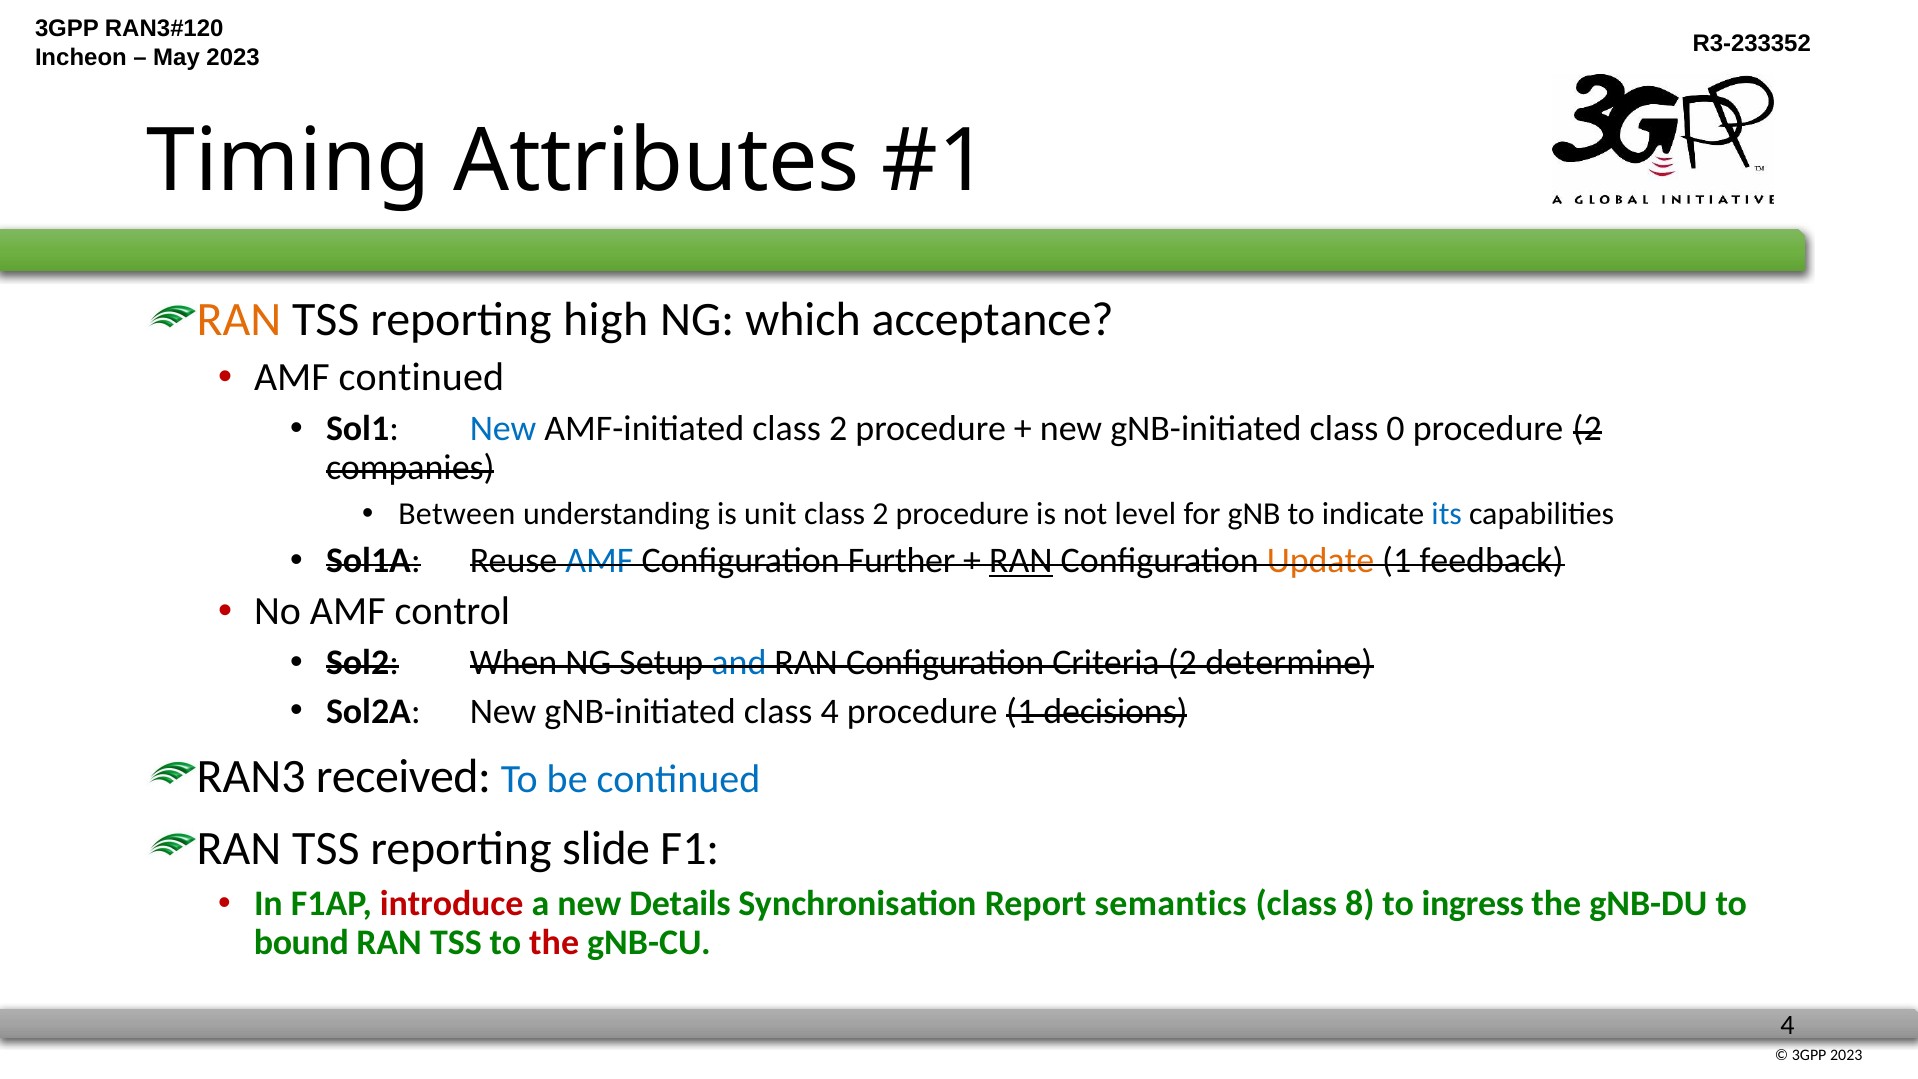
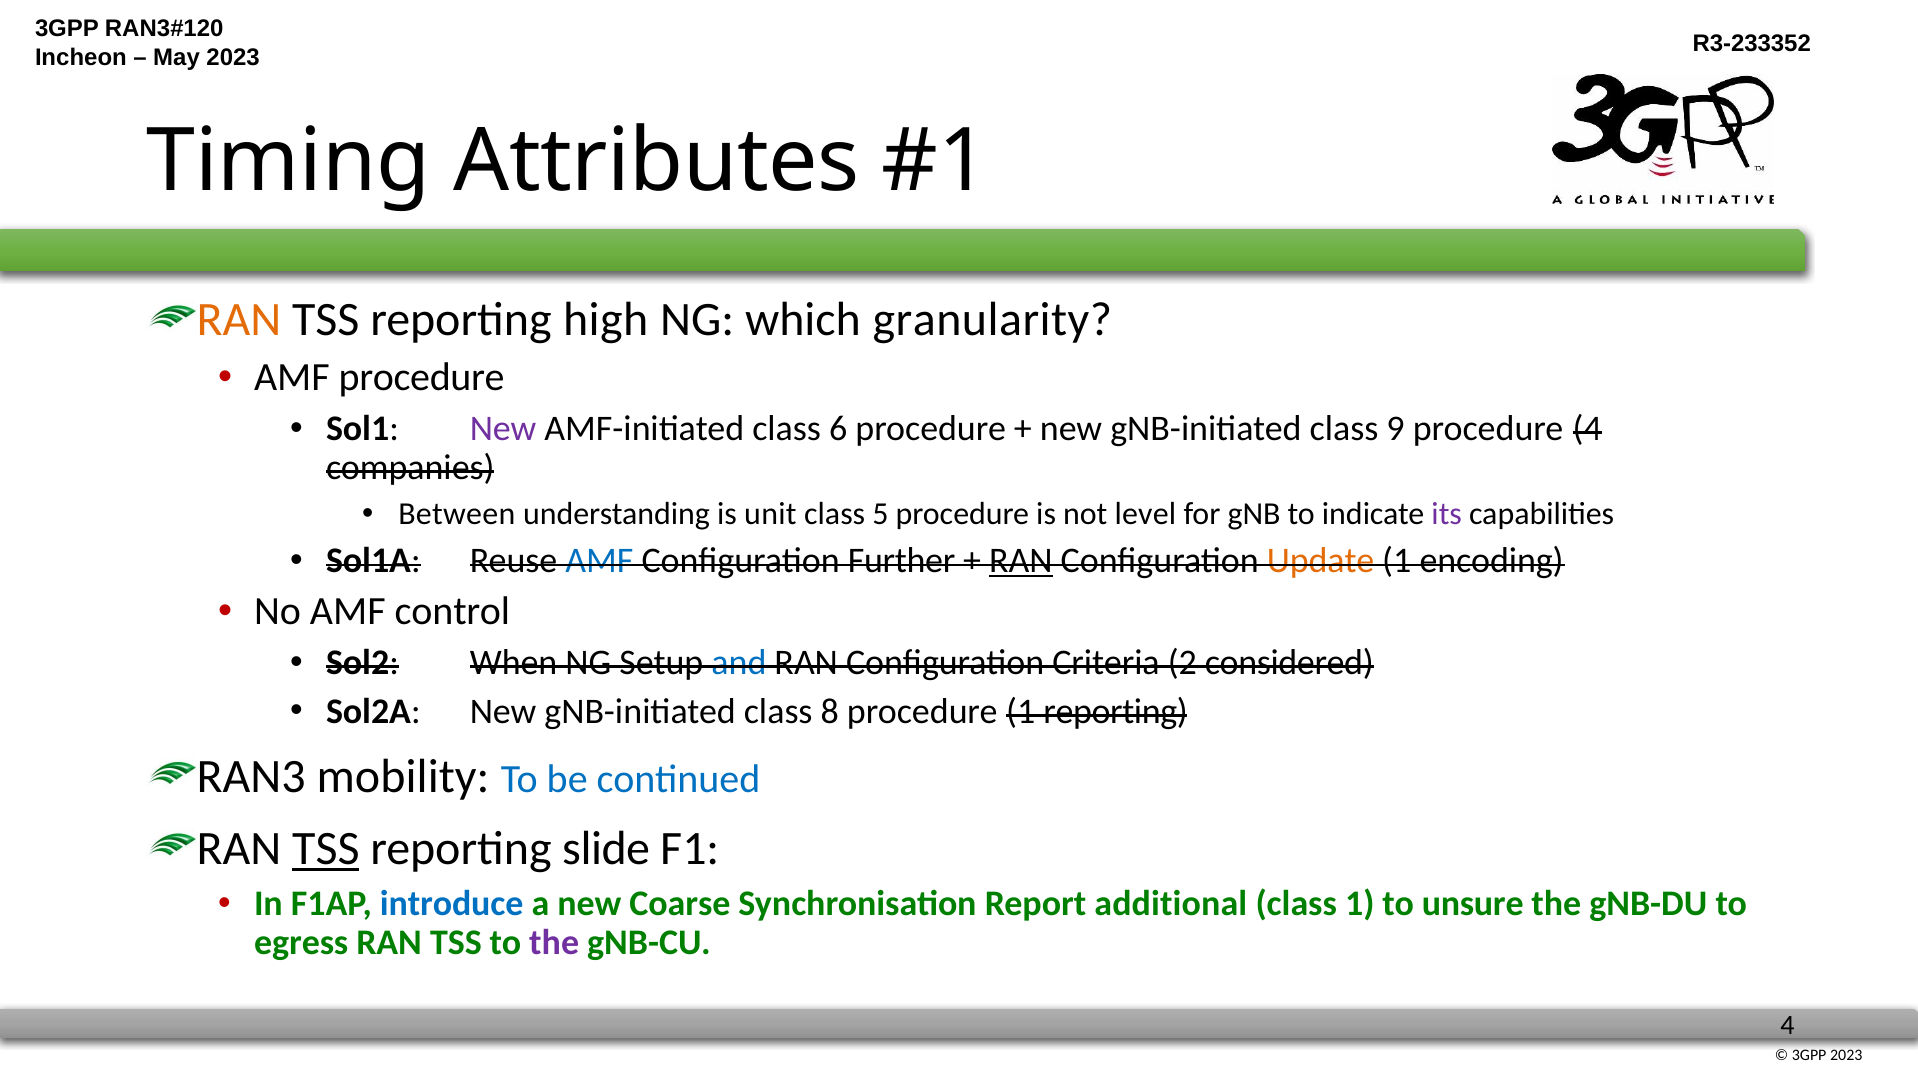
acceptance: acceptance -> granularity
AMF continued: continued -> procedure
New at (503, 428) colour: blue -> purple
AMF-initiated class 2: 2 -> 6
0: 0 -> 9
procedure 2: 2 -> 4
2 at (880, 514): 2 -> 5
its colour: blue -> purple
feedback: feedback -> encoding
determine: determine -> considered
class 4: 4 -> 8
1 decisions: decisions -> reporting
received: received -> mobility
TSS at (326, 848) underline: none -> present
introduce colour: red -> blue
Details: Details -> Coarse
semantics: semantics -> additional
class 8: 8 -> 1
ingress: ingress -> unsure
bound: bound -> egress
the at (554, 943) colour: red -> purple
